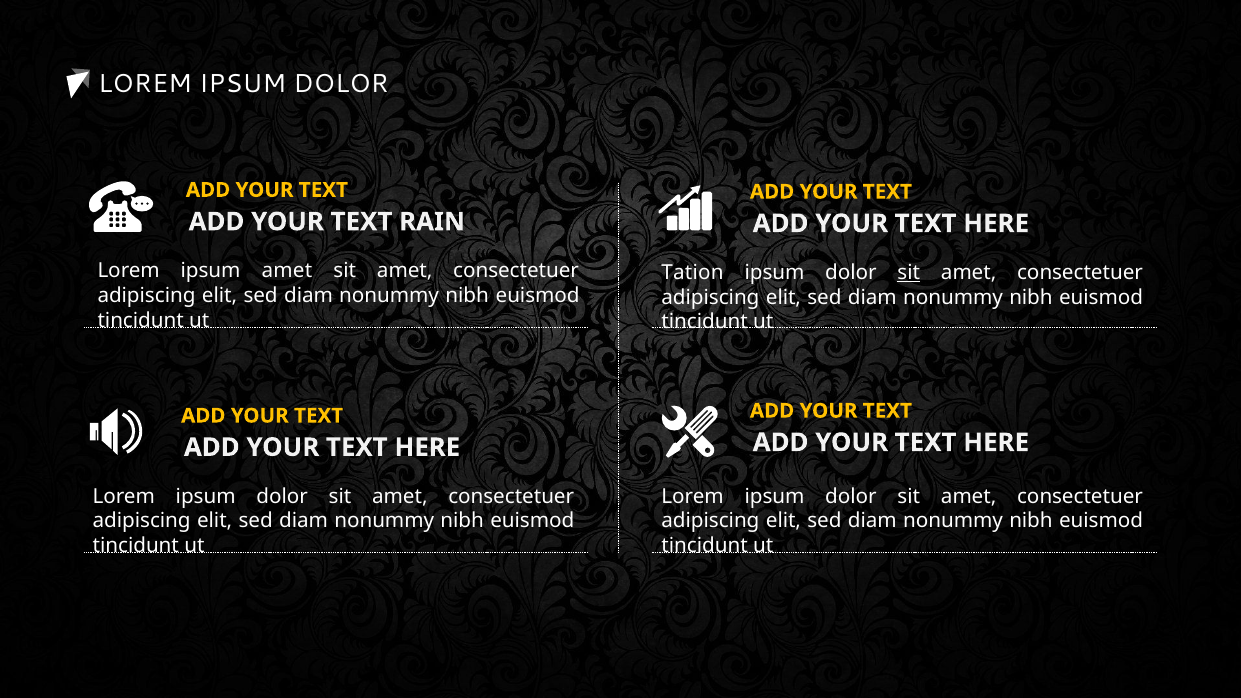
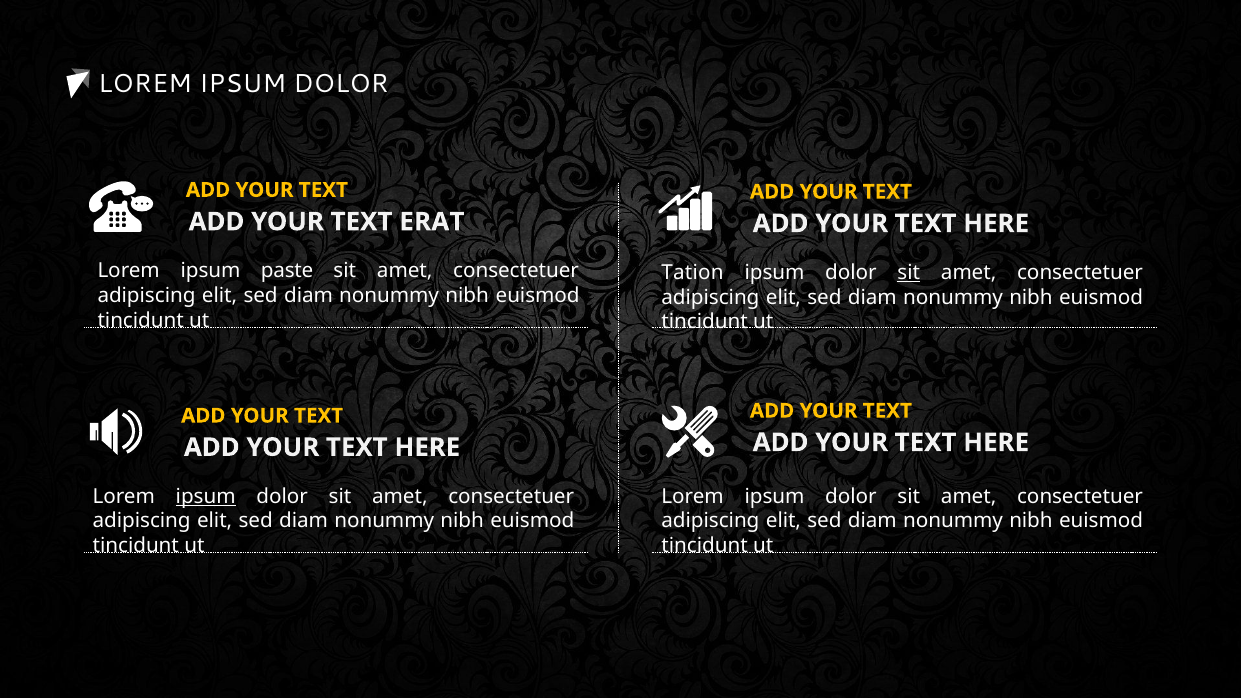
RAIN: RAIN -> ERAT
ipsum amet: amet -> paste
ipsum at (206, 496) underline: none -> present
